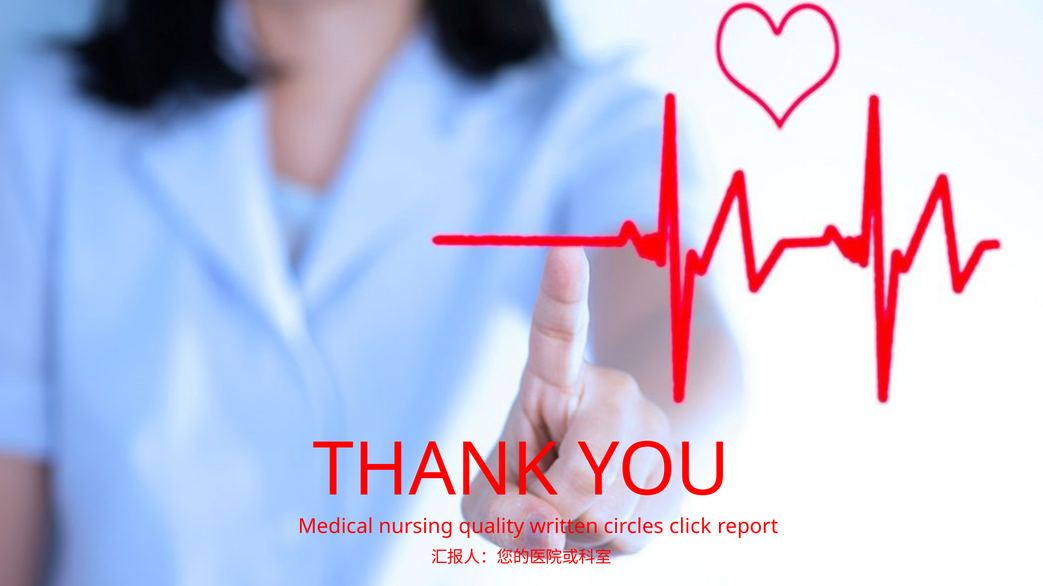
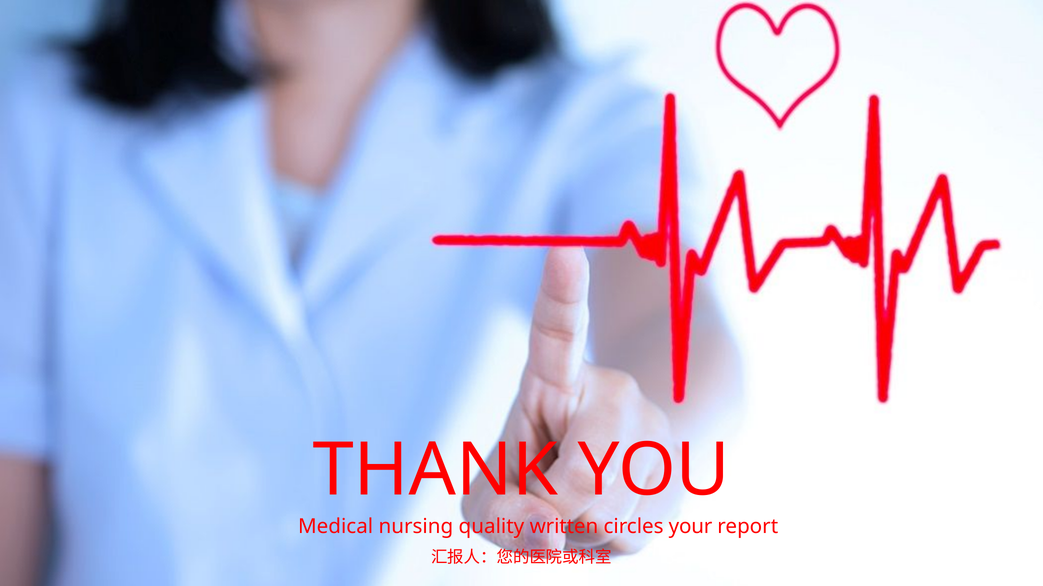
click: click -> your
